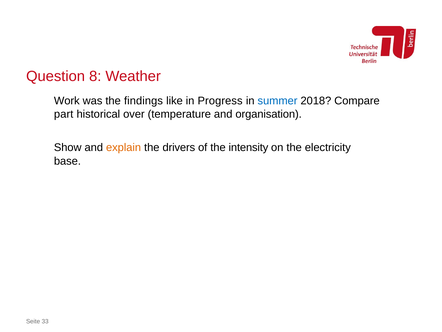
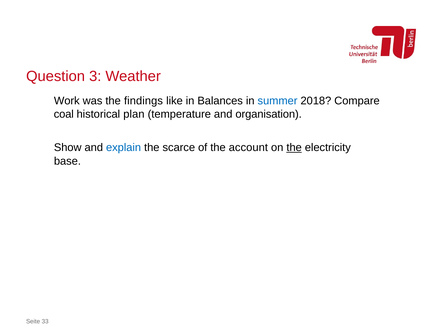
8: 8 -> 3
Progress: Progress -> Balances
part: part -> coal
over: over -> plan
explain colour: orange -> blue
drivers: drivers -> scarce
intensity: intensity -> account
the at (294, 147) underline: none -> present
